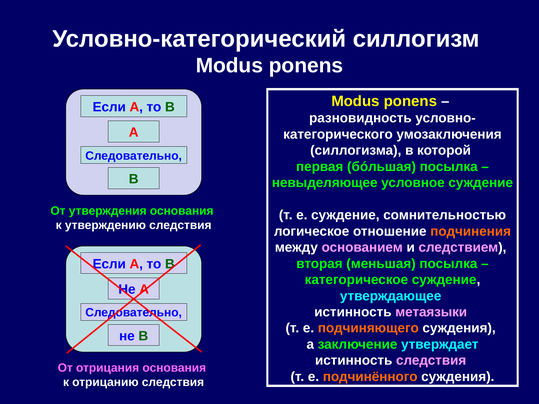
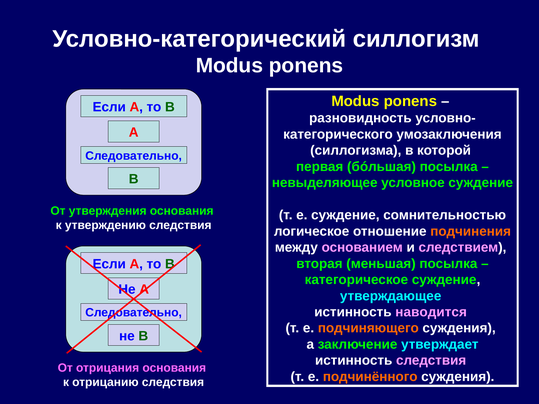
метаязыки: метаязыки -> наводится
